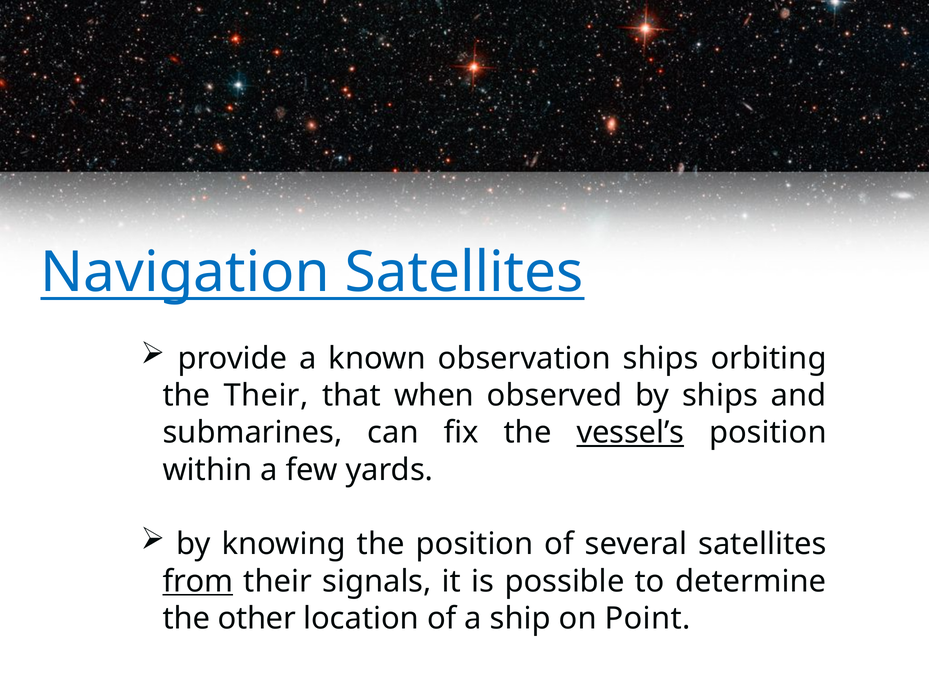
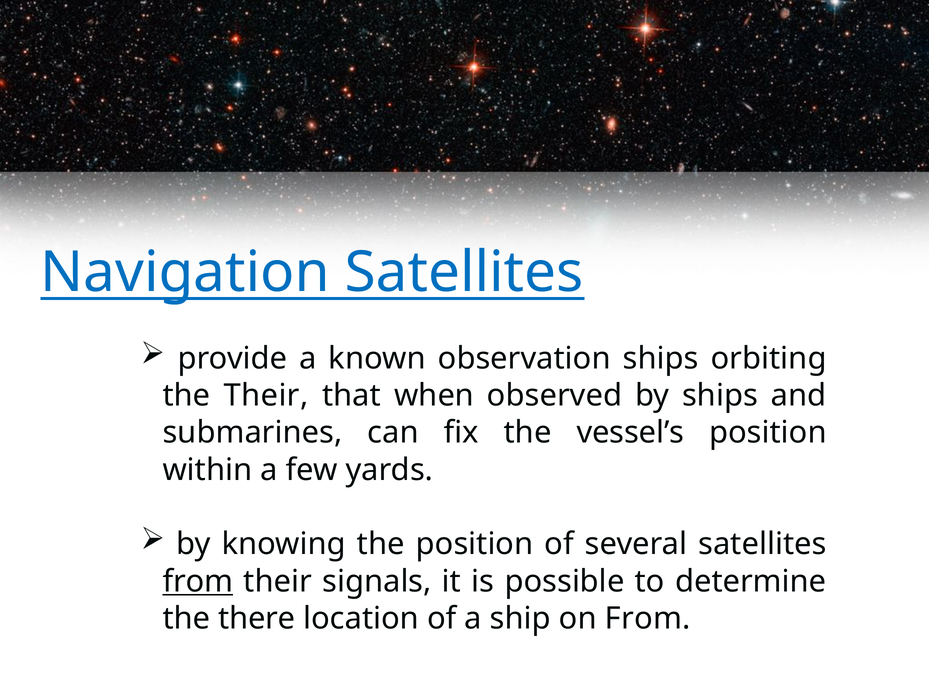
vessel’s underline: present -> none
other: other -> there
on Point: Point -> From
